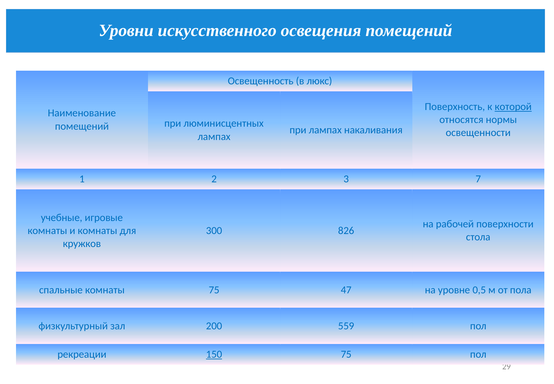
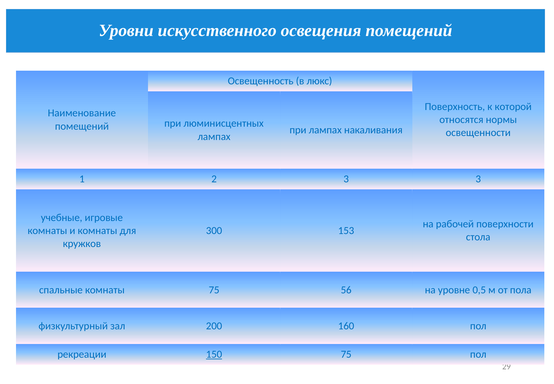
которой underline: present -> none
3 7: 7 -> 3
826: 826 -> 153
47: 47 -> 56
559: 559 -> 160
